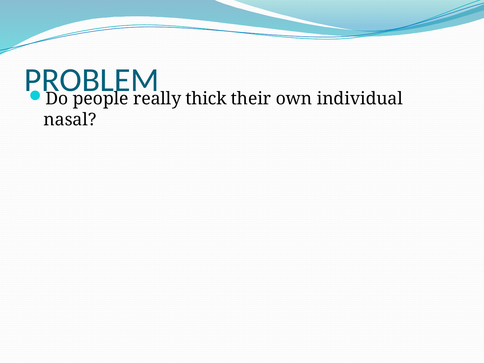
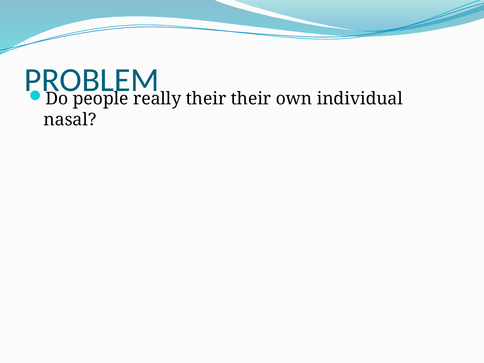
really thick: thick -> their
